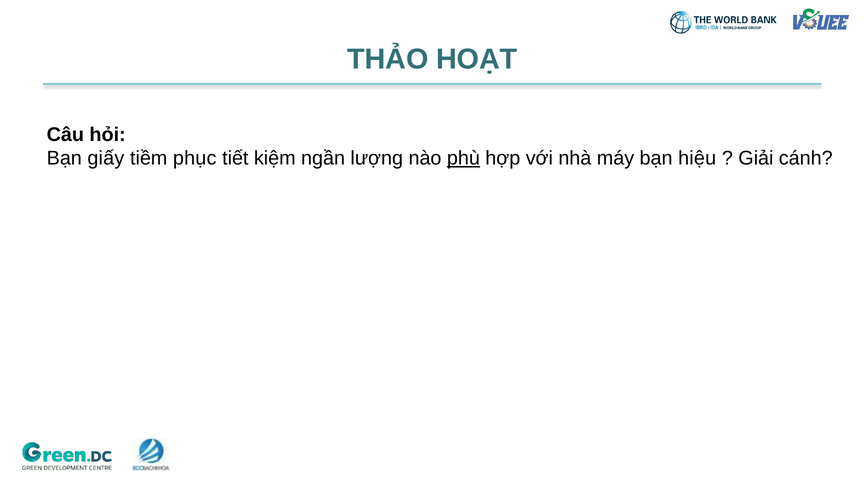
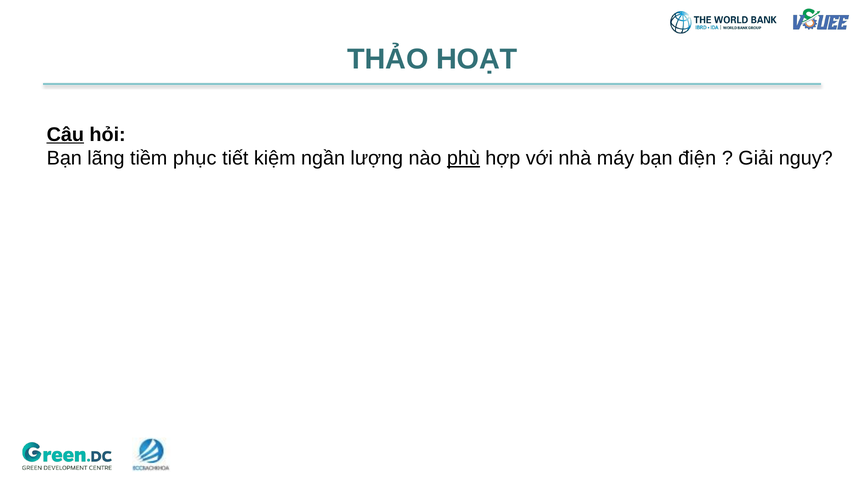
Câu underline: none -> present
giấy: giấy -> lãng
hiệu: hiệu -> điện
cánh: cánh -> nguy
